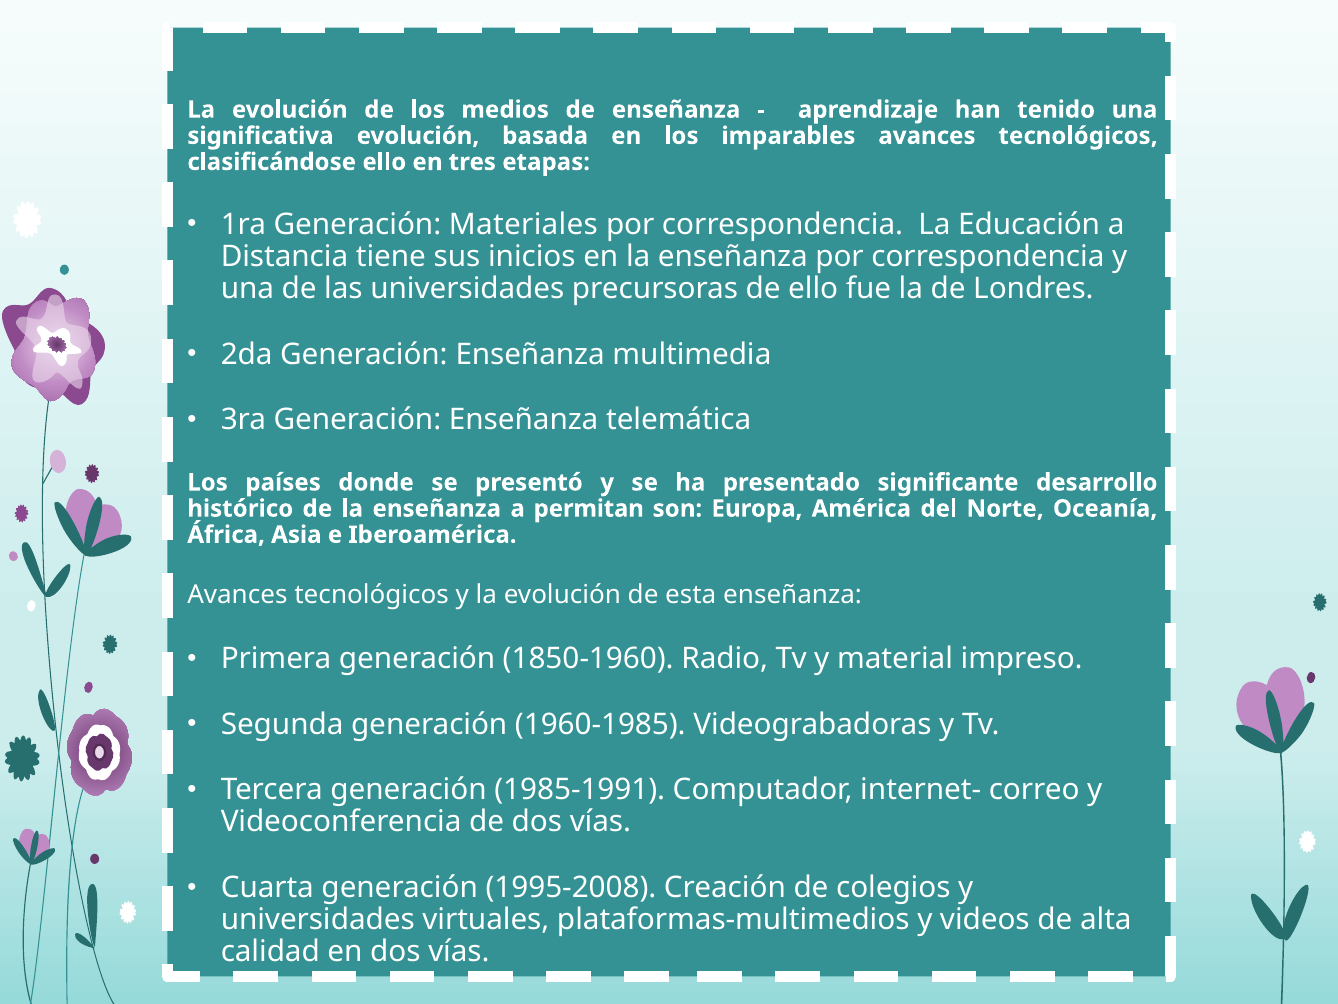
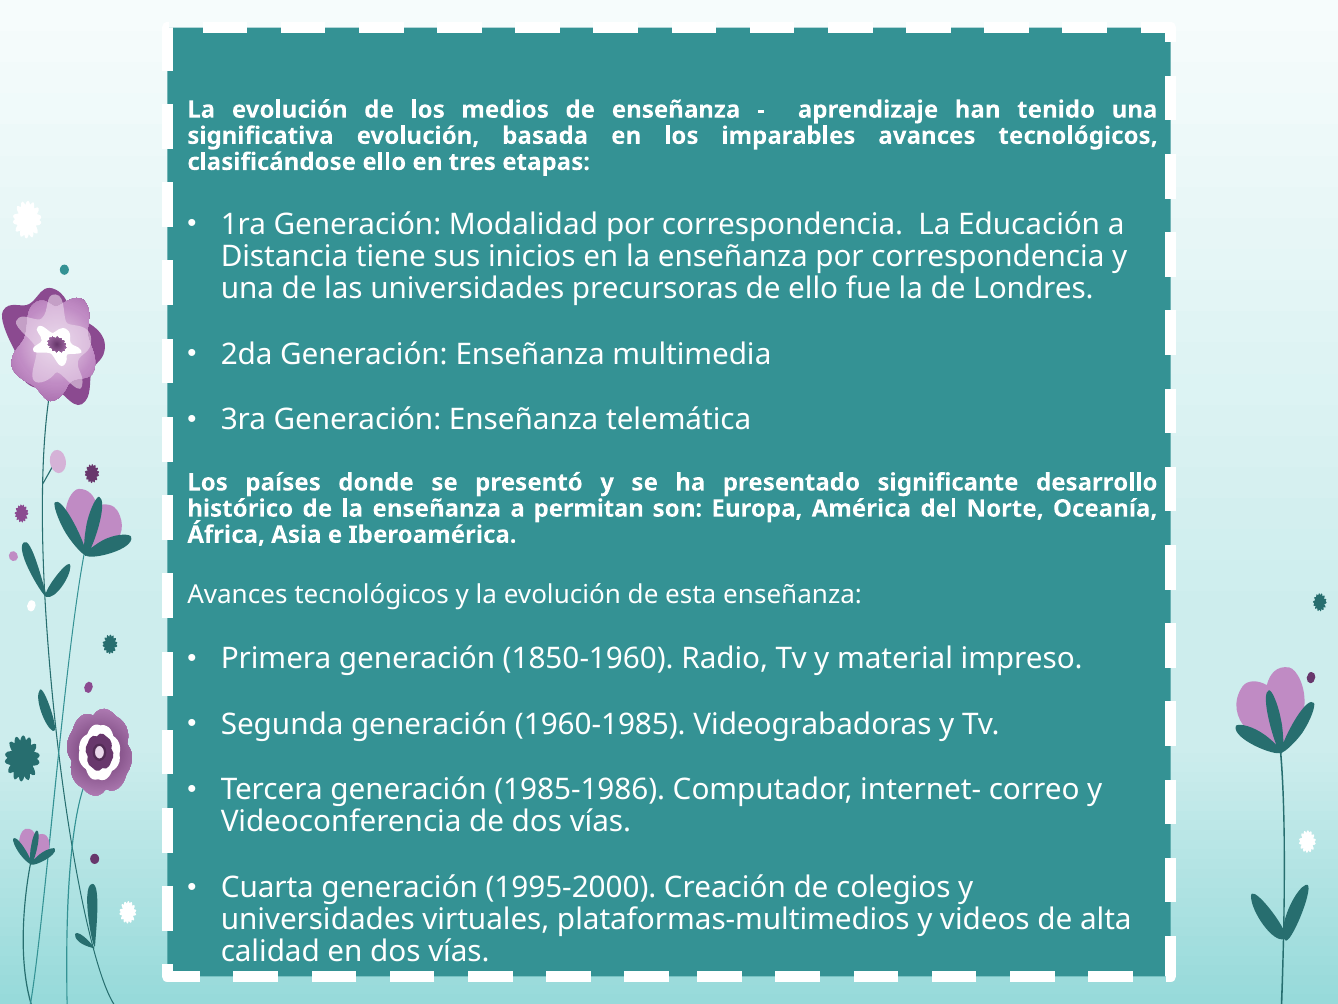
Materiales: Materiales -> Modalidad
1985-1991: 1985-1991 -> 1985-1986
1995-2008: 1995-2008 -> 1995-2000
